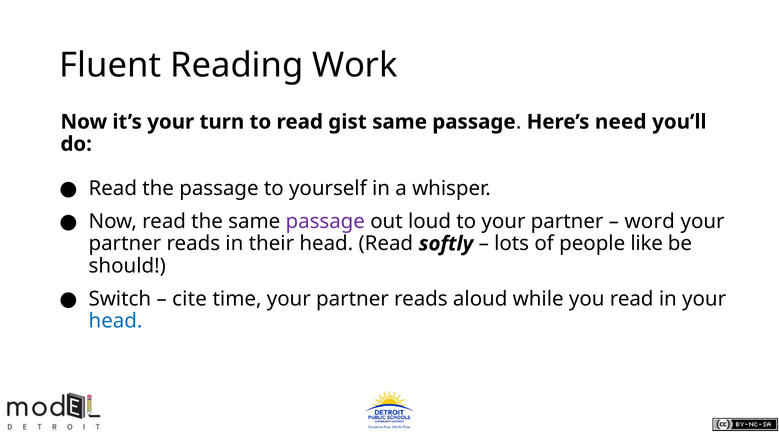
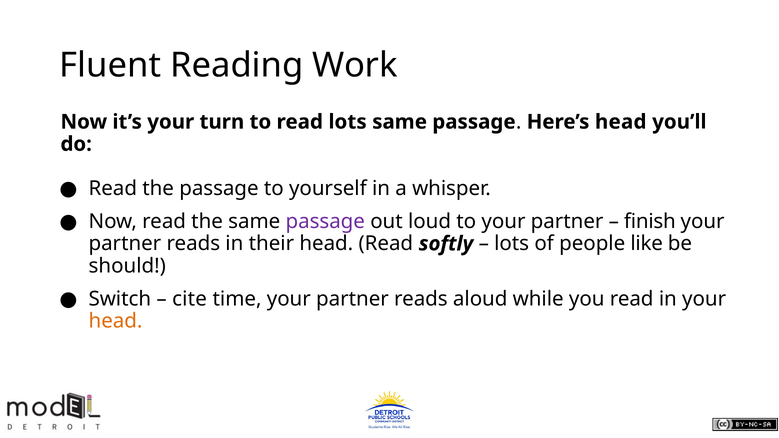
read gist: gist -> lots
Here’s need: need -> head
word: word -> finish
head at (116, 321) colour: blue -> orange
